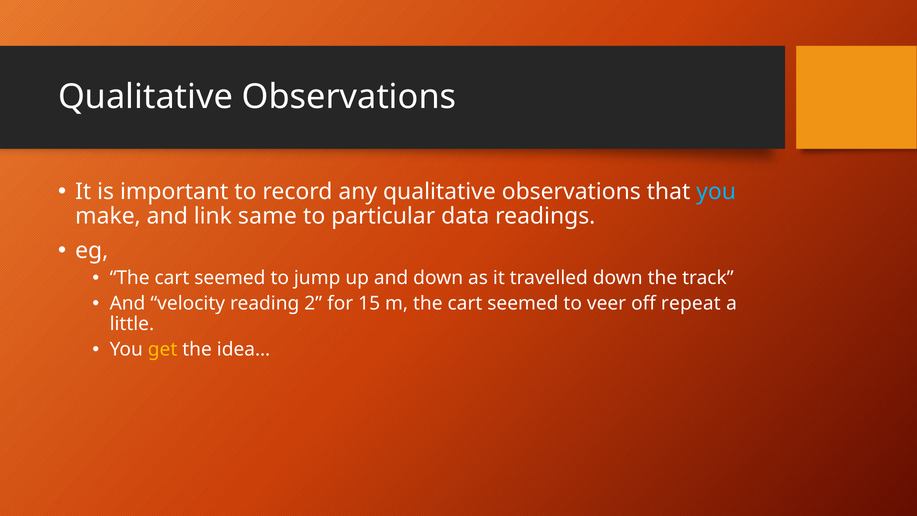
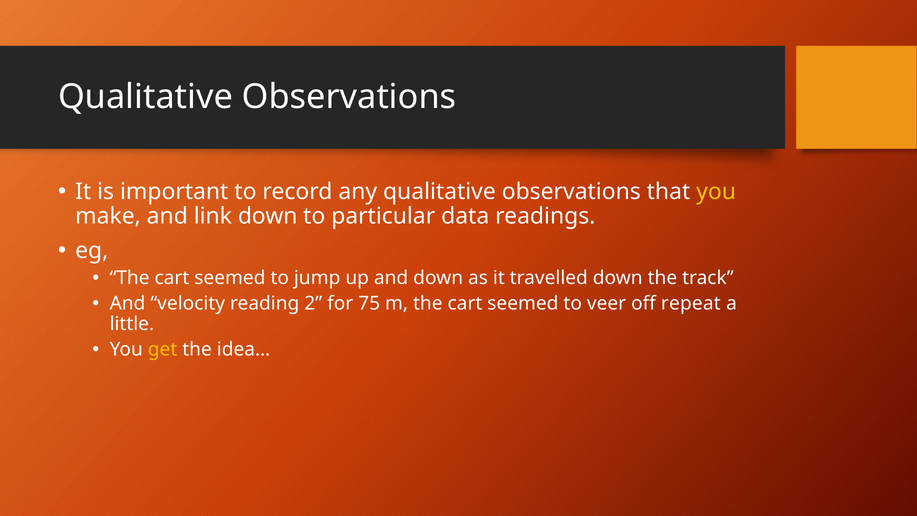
you at (716, 191) colour: light blue -> yellow
link same: same -> down
15: 15 -> 75
